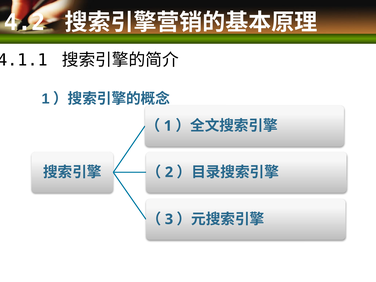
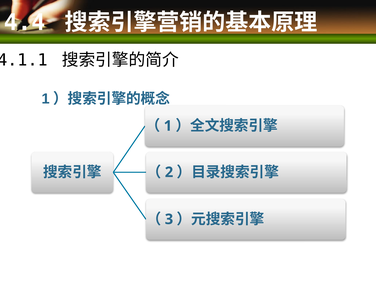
4.2: 4.2 -> 4.4
